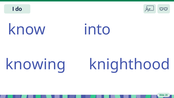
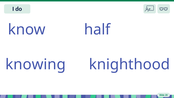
into: into -> half
